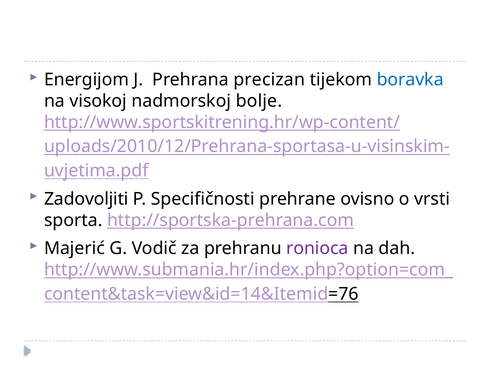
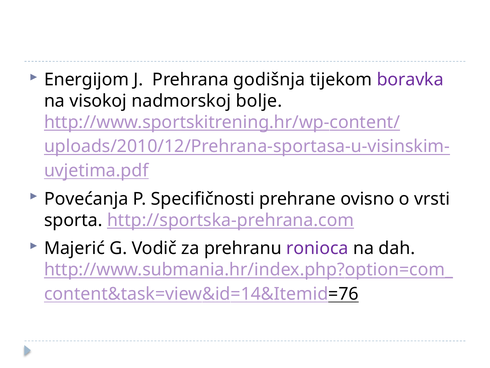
precizan: precizan -> godišnja
boravka colour: blue -> purple
Zadovoljiti: Zadovoljiti -> Povećanja
